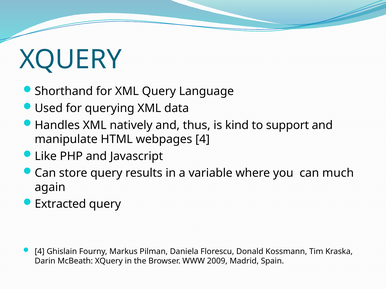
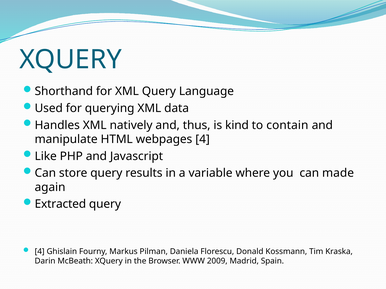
support: support -> contain
much: much -> made
